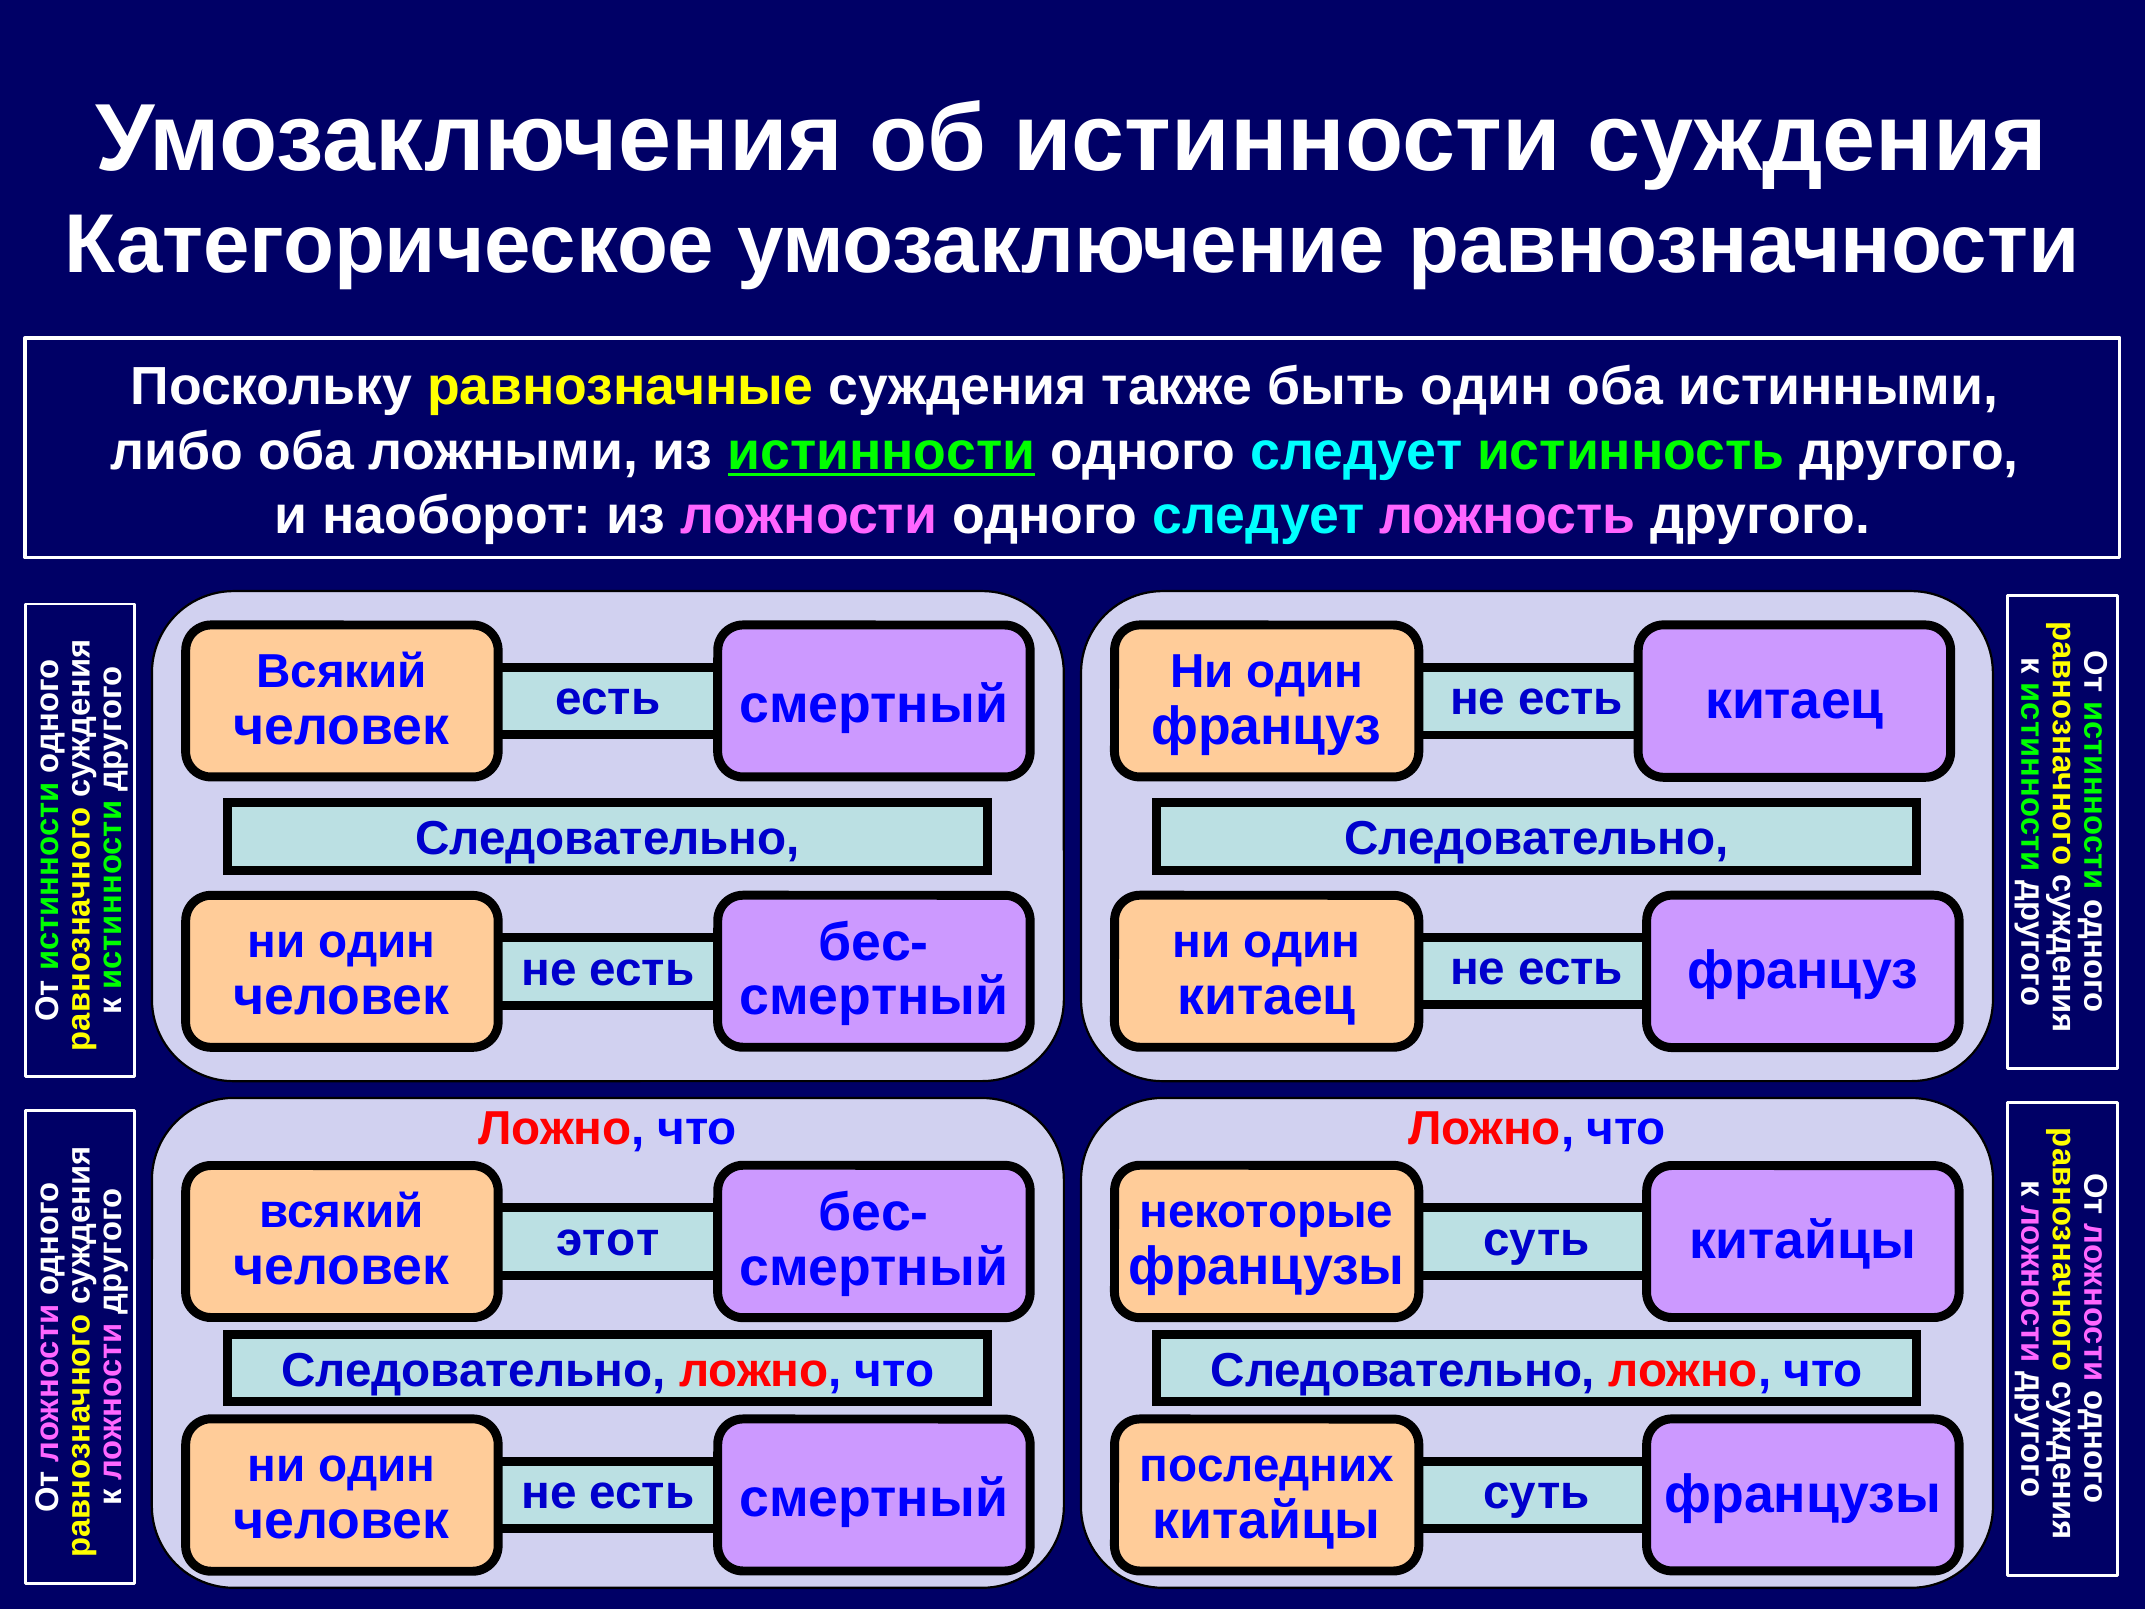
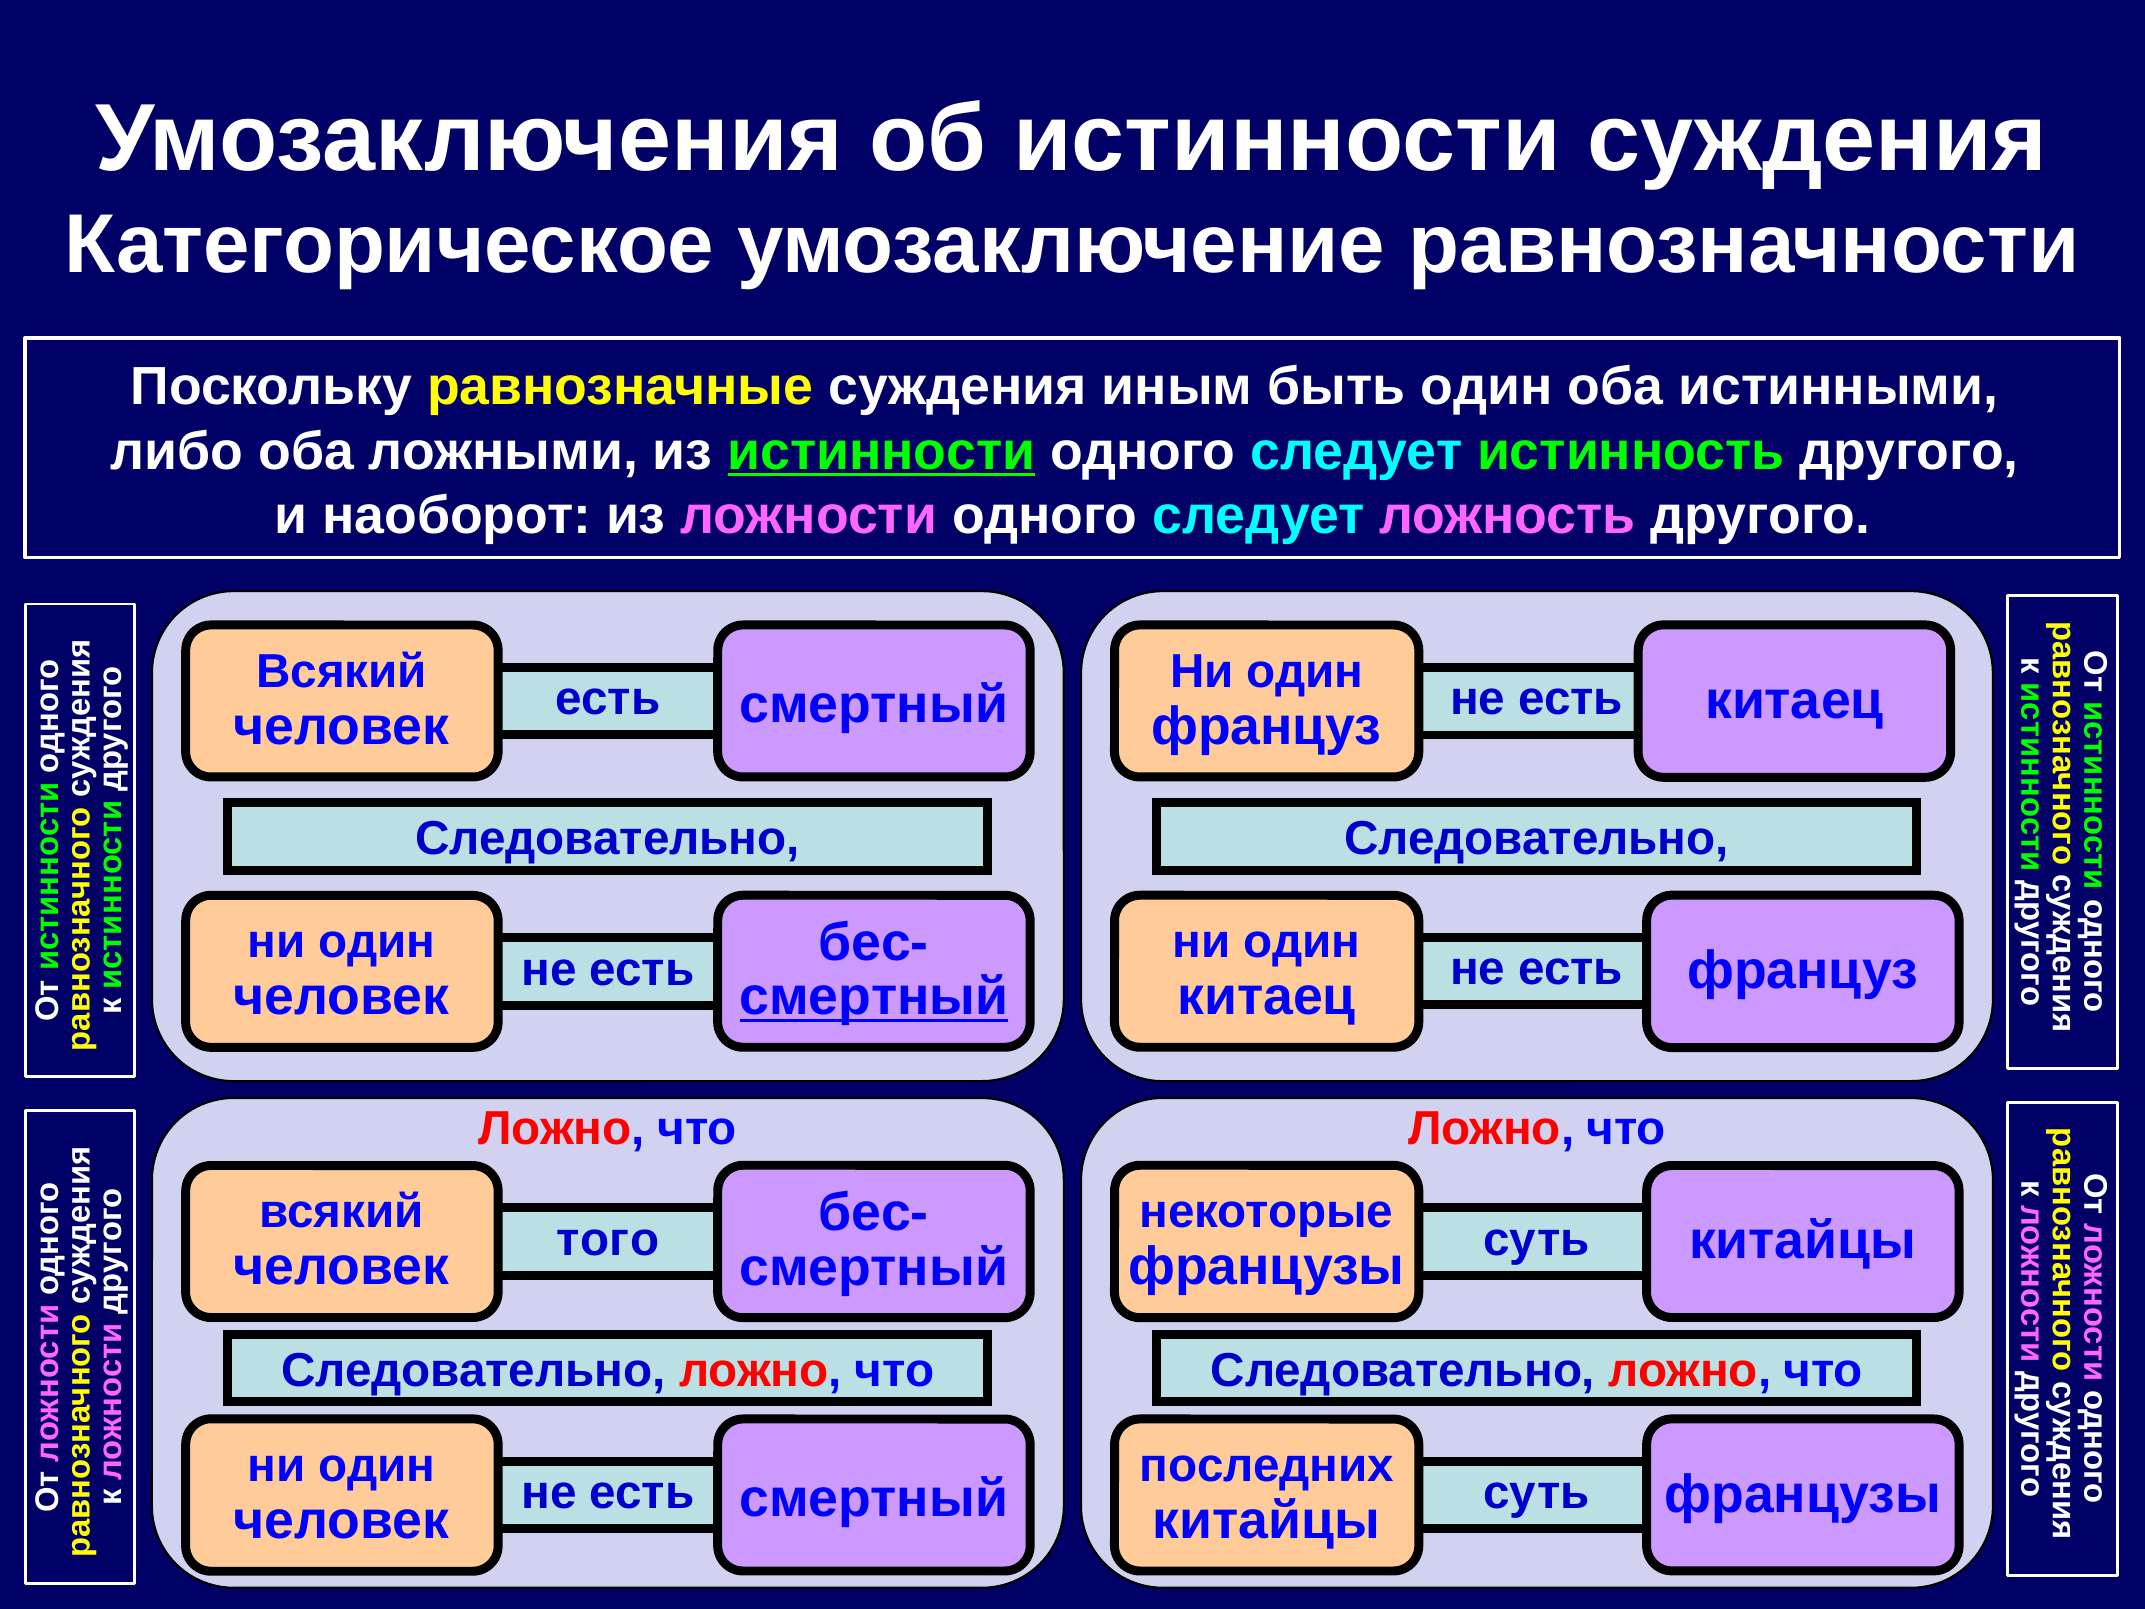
также: также -> иным
смертный at (874, 997) underline: none -> present
этот: этот -> того
